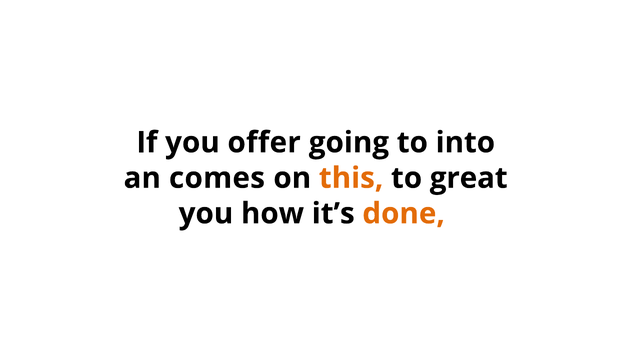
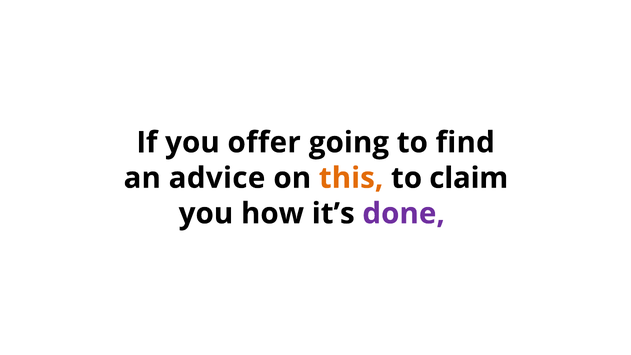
into: into -> find
comes: comes -> advice
great: great -> claim
done colour: orange -> purple
